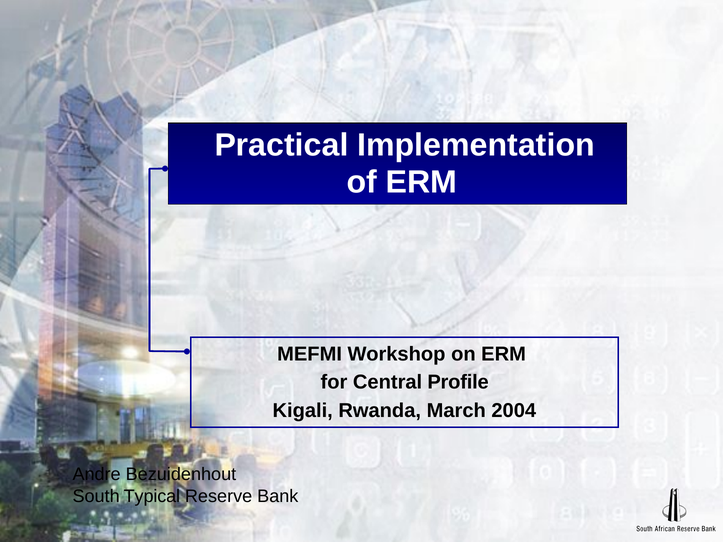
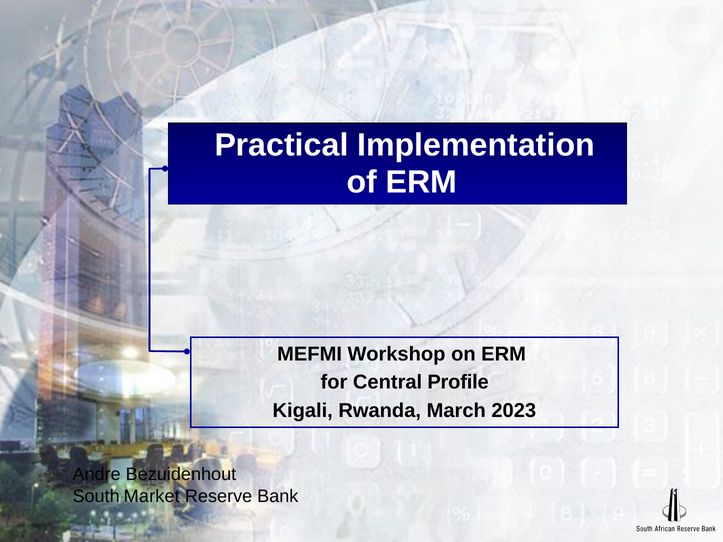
2004: 2004 -> 2023
Typical: Typical -> Market
